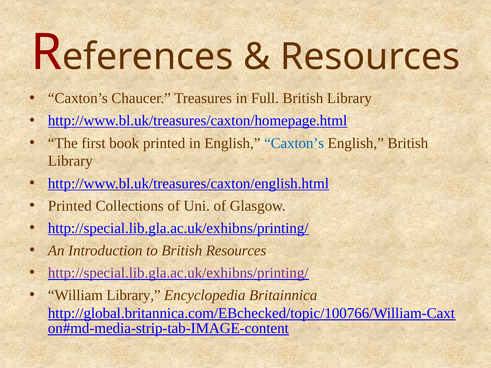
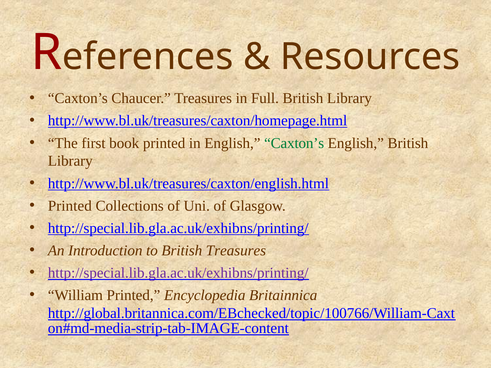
Caxton’s at (294, 143) colour: blue -> green
British Resources: Resources -> Treasures
William Library: Library -> Printed
